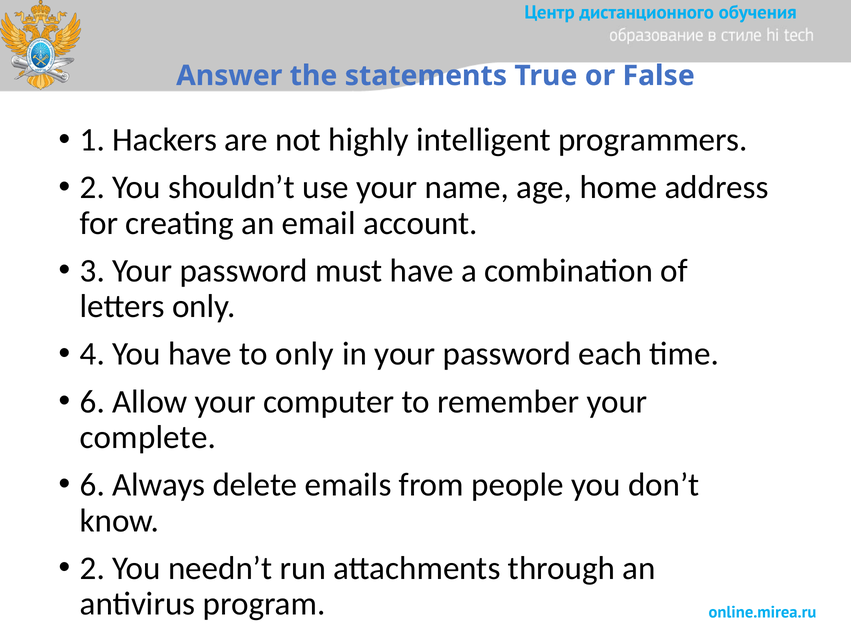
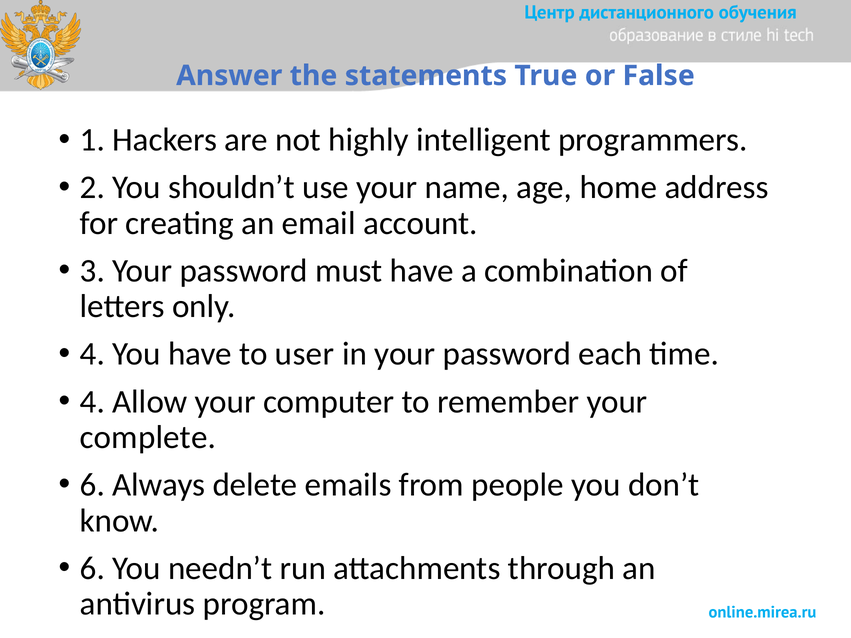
to only: only -> user
6 at (92, 402): 6 -> 4
2 at (92, 568): 2 -> 6
